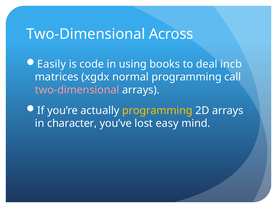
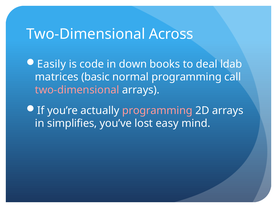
using: using -> down
incb: incb -> ldab
xgdx: xgdx -> basic
programming at (157, 110) colour: yellow -> pink
character: character -> simplifies
